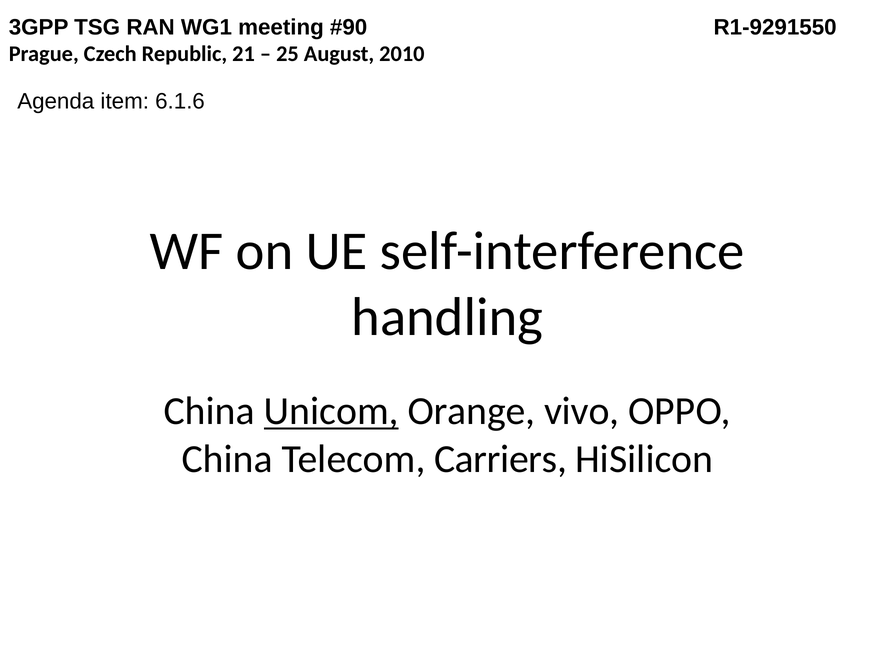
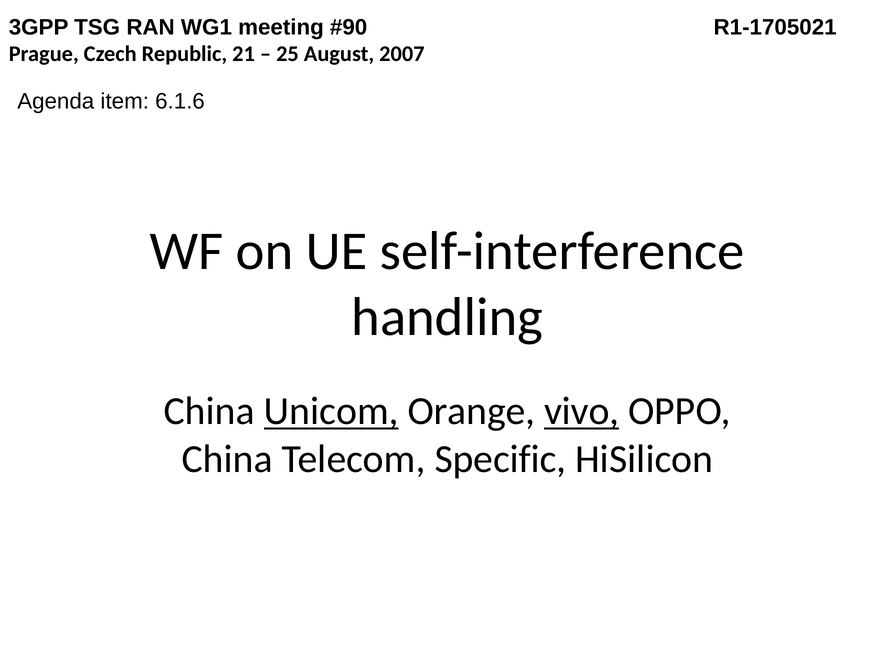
R1-9291550: R1-9291550 -> R1-1705021
2010: 2010 -> 2007
vivo underline: none -> present
Carriers: Carriers -> Specific
